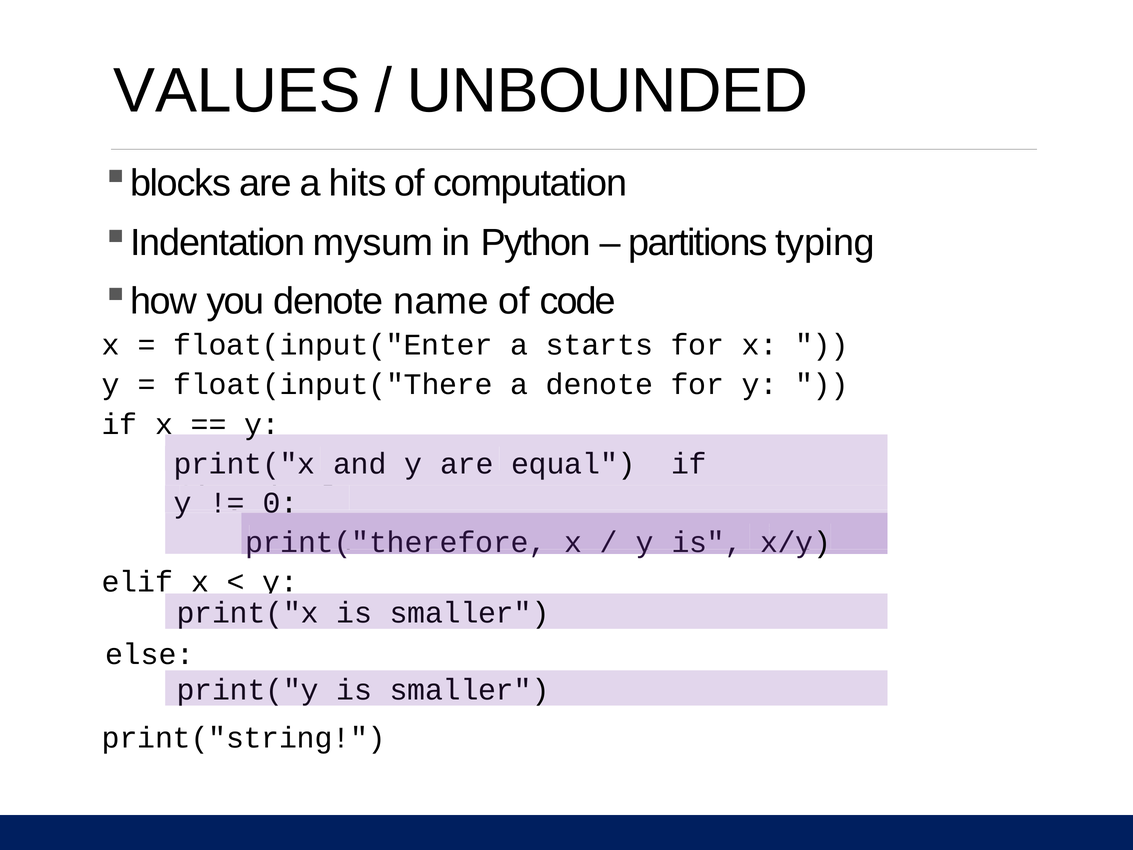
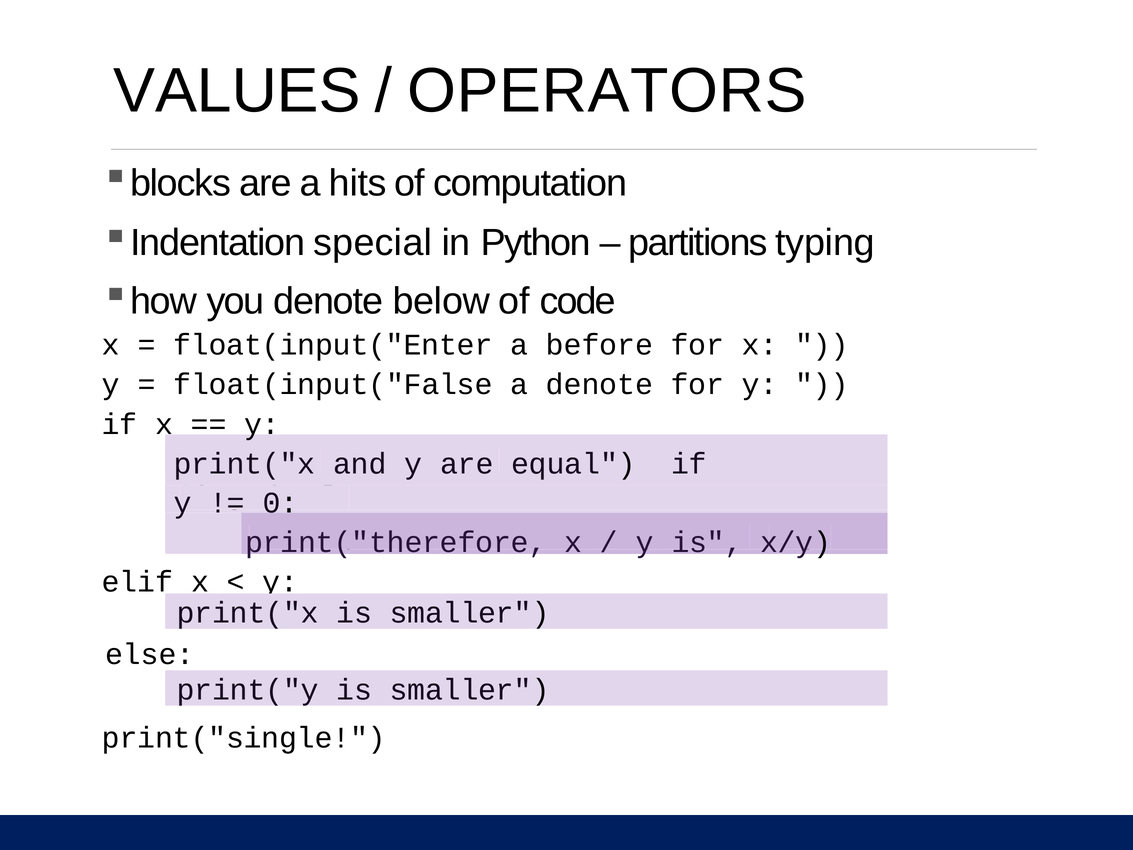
UNBOUNDED: UNBOUNDED -> OPERATORS
mysum: mysum -> special
name: name -> below
starts: starts -> before
float(input("There: float(input("There -> float(input("False
print("string: print("string -> print("single
